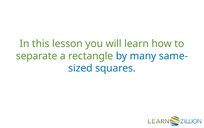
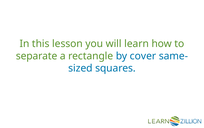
many: many -> cover
